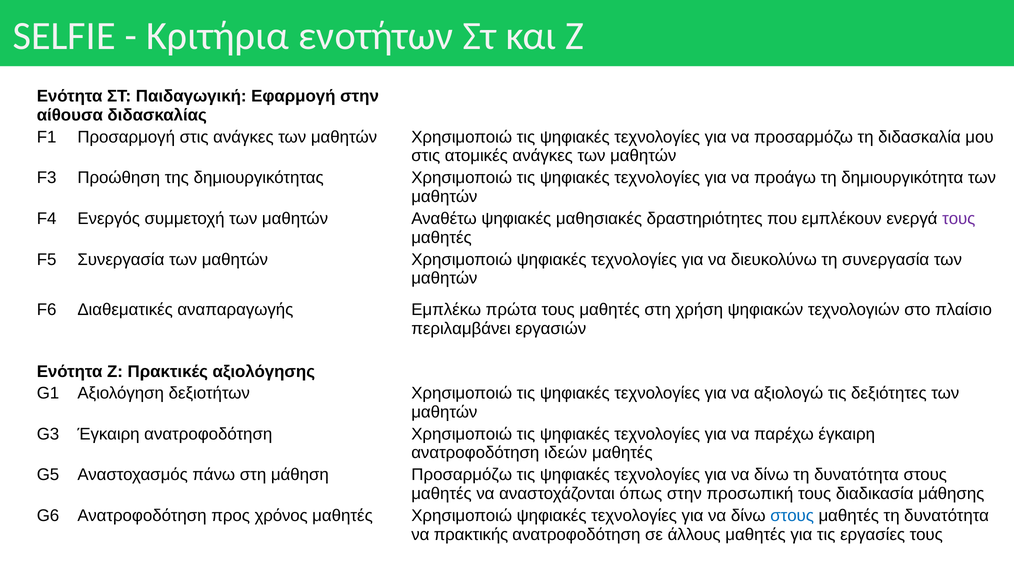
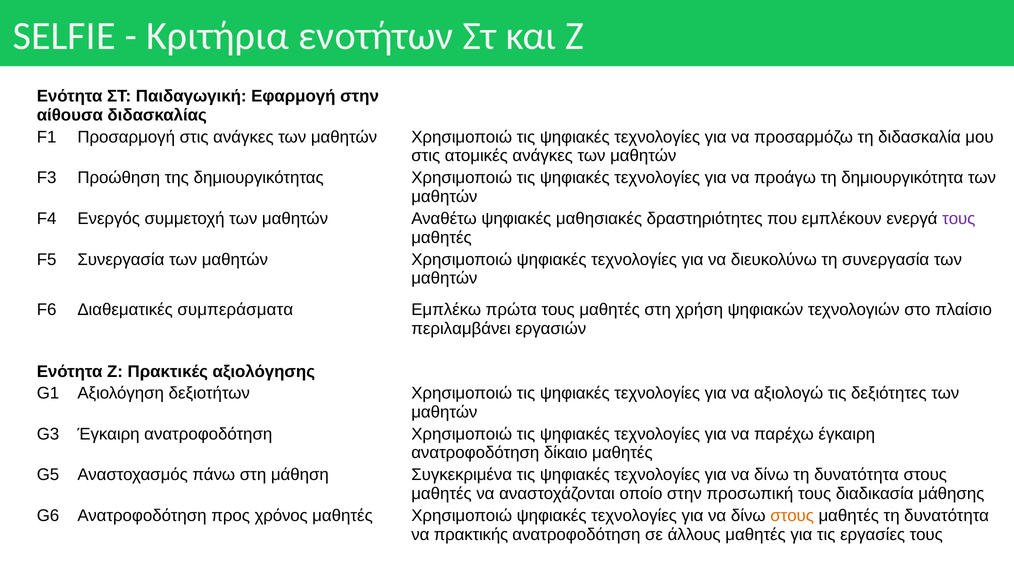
αναπαραγωγής: αναπαραγωγής -> συμπεράσματα
ιδεών: ιδεών -> δίκαιο
μάθηση Προσαρμόζω: Προσαρμόζω -> Συγκεκριμένα
όπως: όπως -> οποίο
στους at (792, 516) colour: blue -> orange
